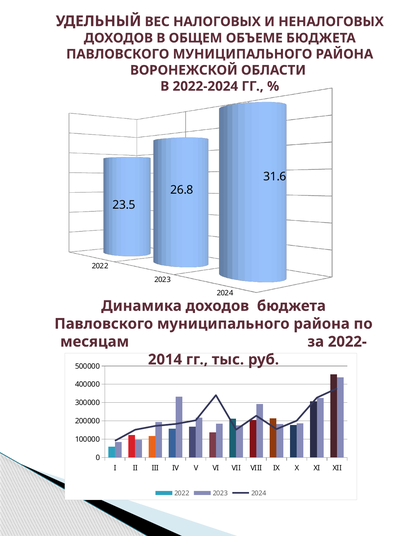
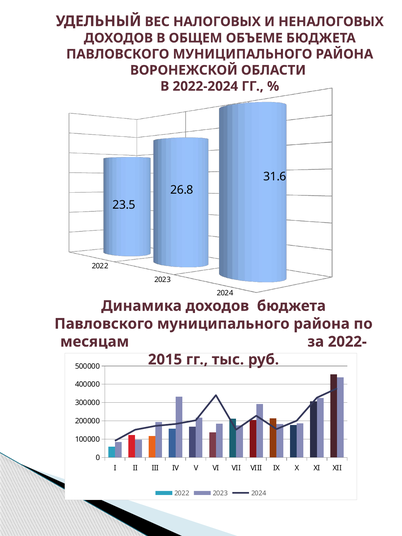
2014: 2014 -> 2015
